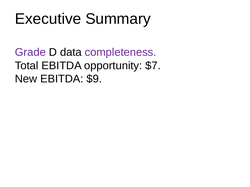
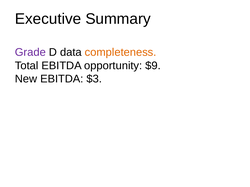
completeness colour: purple -> orange
$7: $7 -> $9
$9: $9 -> $3
